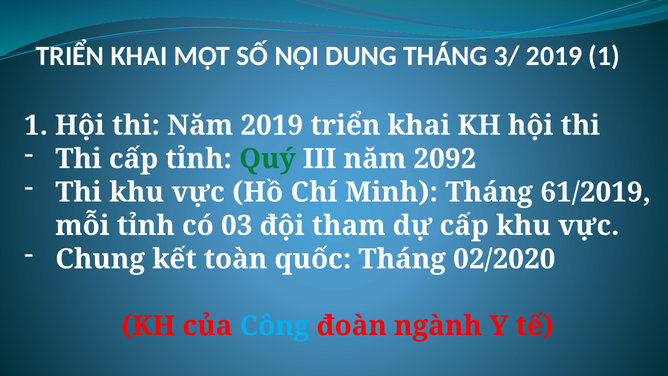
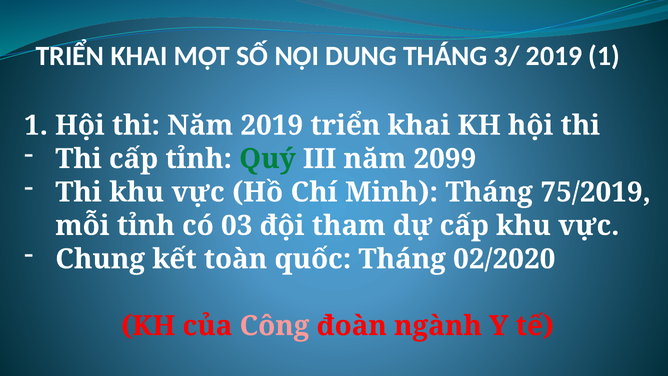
2092: 2092 -> 2099
61/2019: 61/2019 -> 75/2019
Công colour: light blue -> pink
